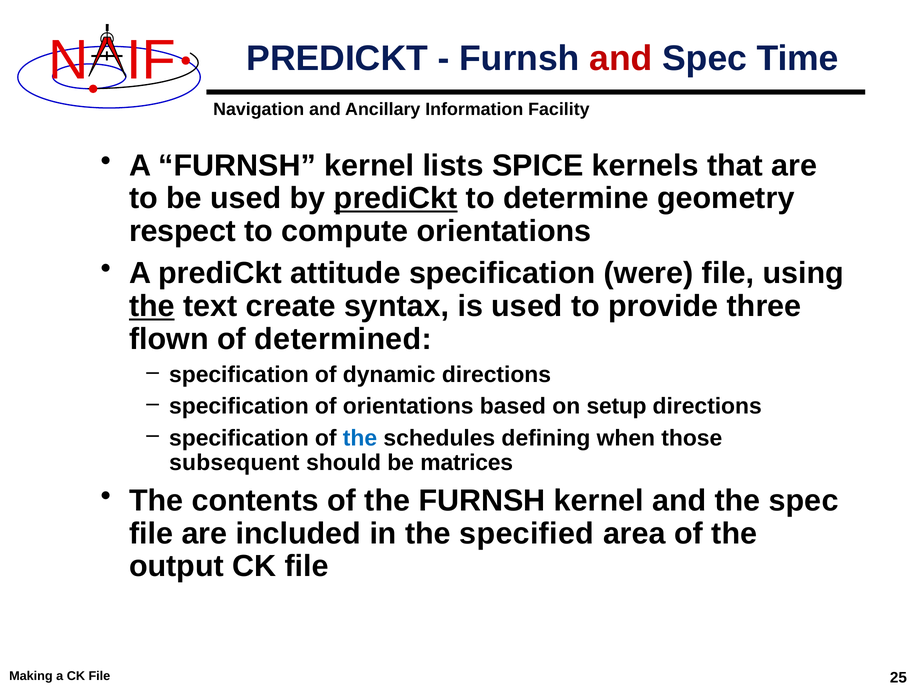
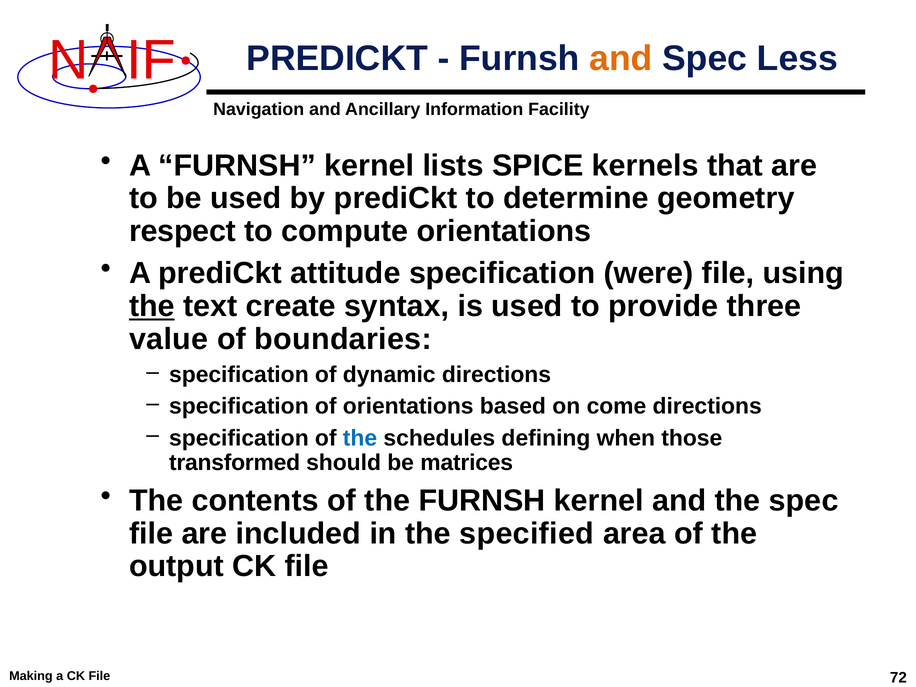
and at (621, 59) colour: red -> orange
Time: Time -> Less
prediCkt at (396, 198) underline: present -> none
flown: flown -> value
determined: determined -> boundaries
setup: setup -> come
subsequent: subsequent -> transformed
25: 25 -> 72
